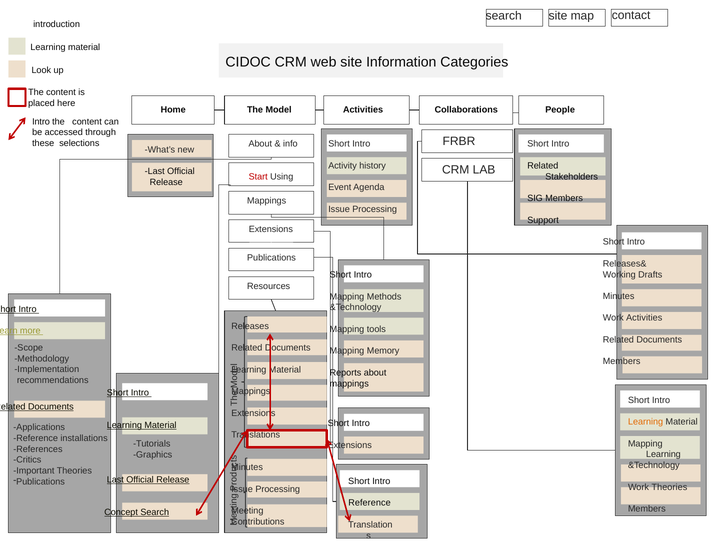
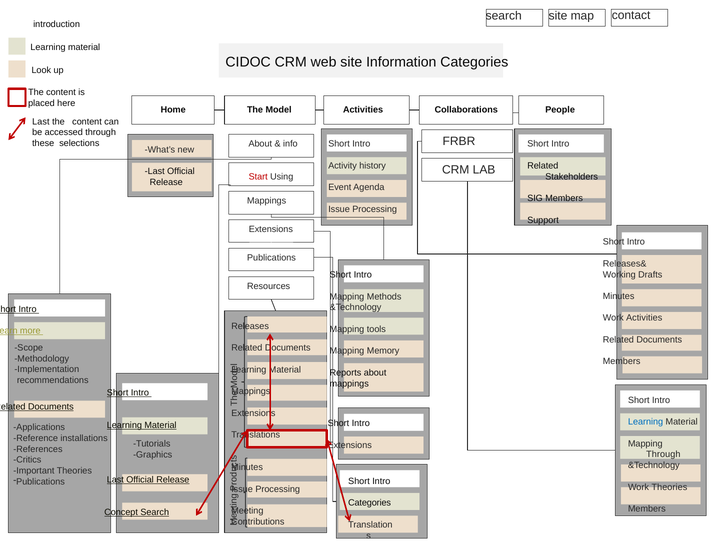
Intro at (41, 121): Intro -> Last
Learning at (646, 421) colour: orange -> blue
Learning at (663, 454): Learning -> Through
Reference at (369, 503): Reference -> Categories
